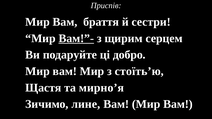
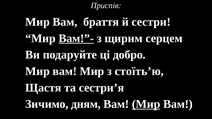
мирно’я: мирно’я -> сестри’я
лине: лине -> дням
Мир at (146, 104) underline: none -> present
